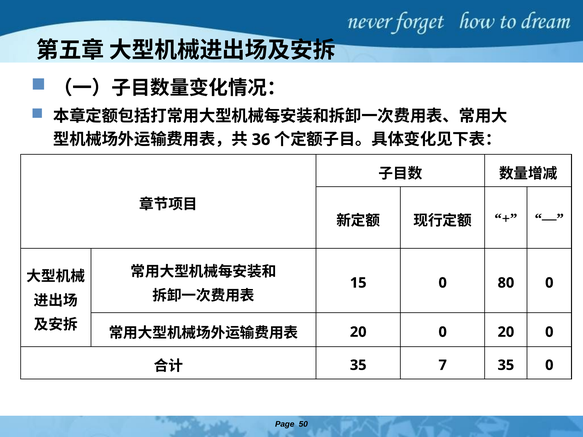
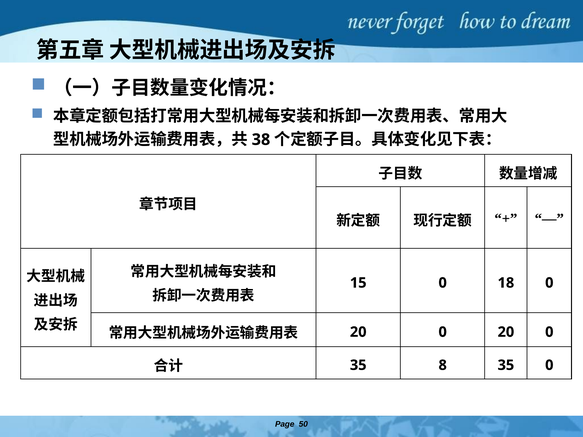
36: 36 -> 38
80: 80 -> 18
7: 7 -> 8
